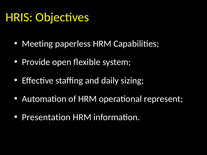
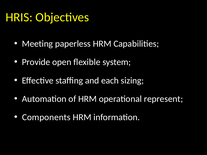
daily: daily -> each
Presentation: Presentation -> Components
